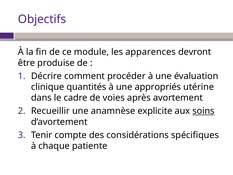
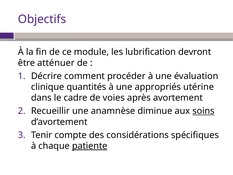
apparences: apparences -> lubrification
produise: produise -> atténuer
explicite: explicite -> diminue
patiente underline: none -> present
